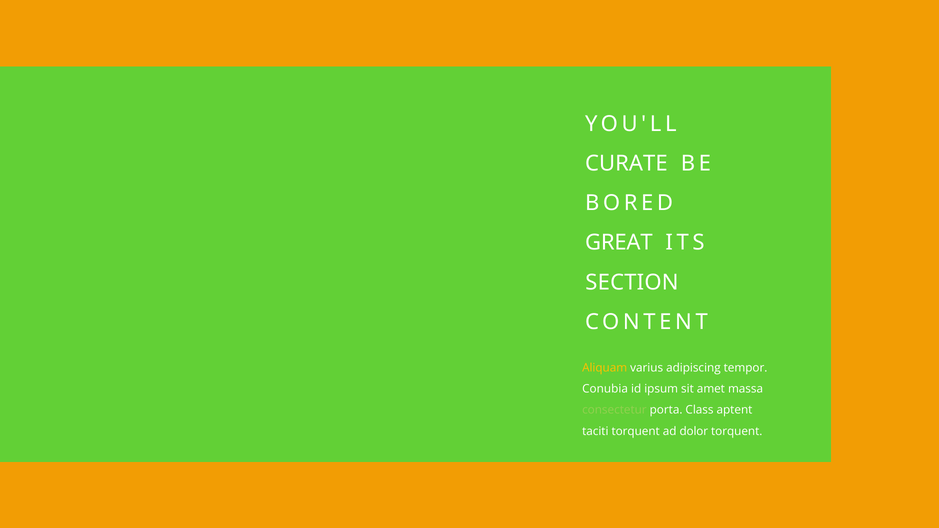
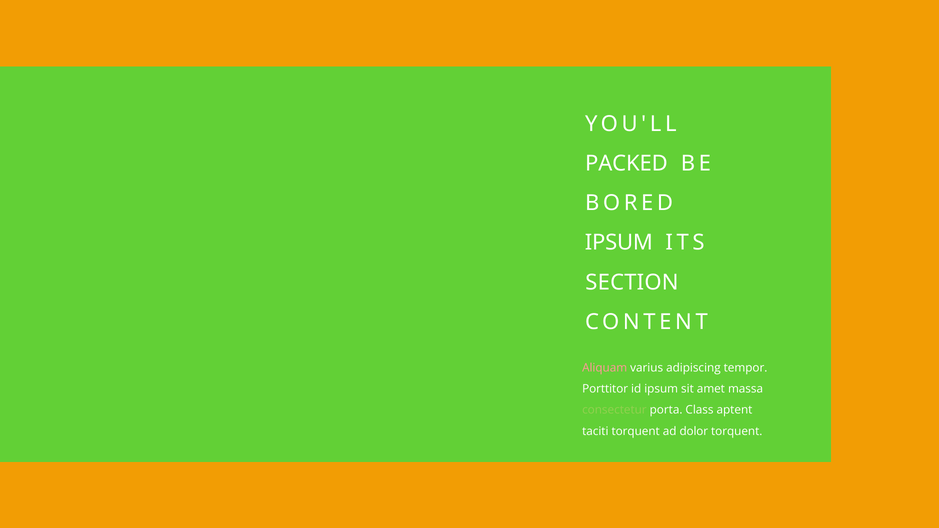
CURATE: CURATE -> PACKED
GREAT at (619, 243): GREAT -> IPSUM
Aliquam colour: yellow -> pink
Conubia: Conubia -> Porttitor
